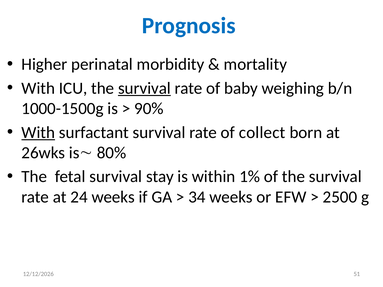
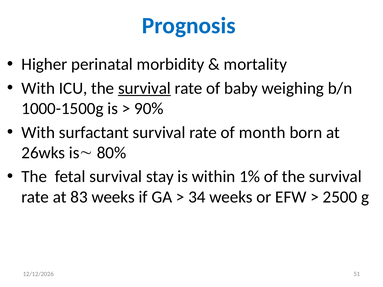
With at (38, 133) underline: present -> none
collect: collect -> month
24: 24 -> 83
